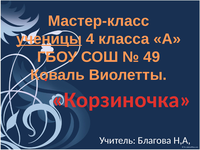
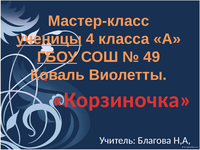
ГБОУ underline: none -> present
